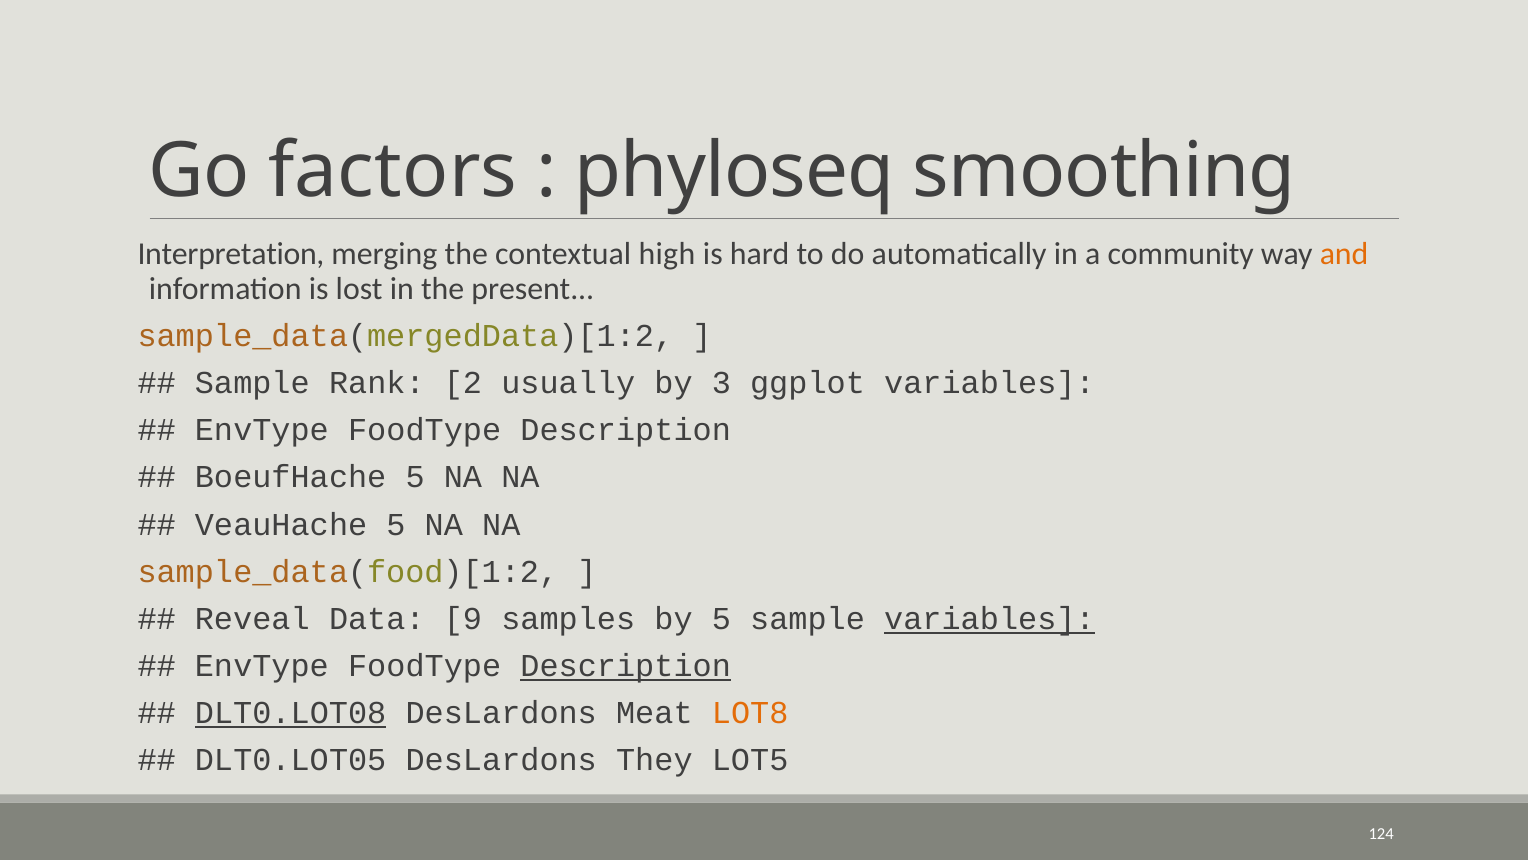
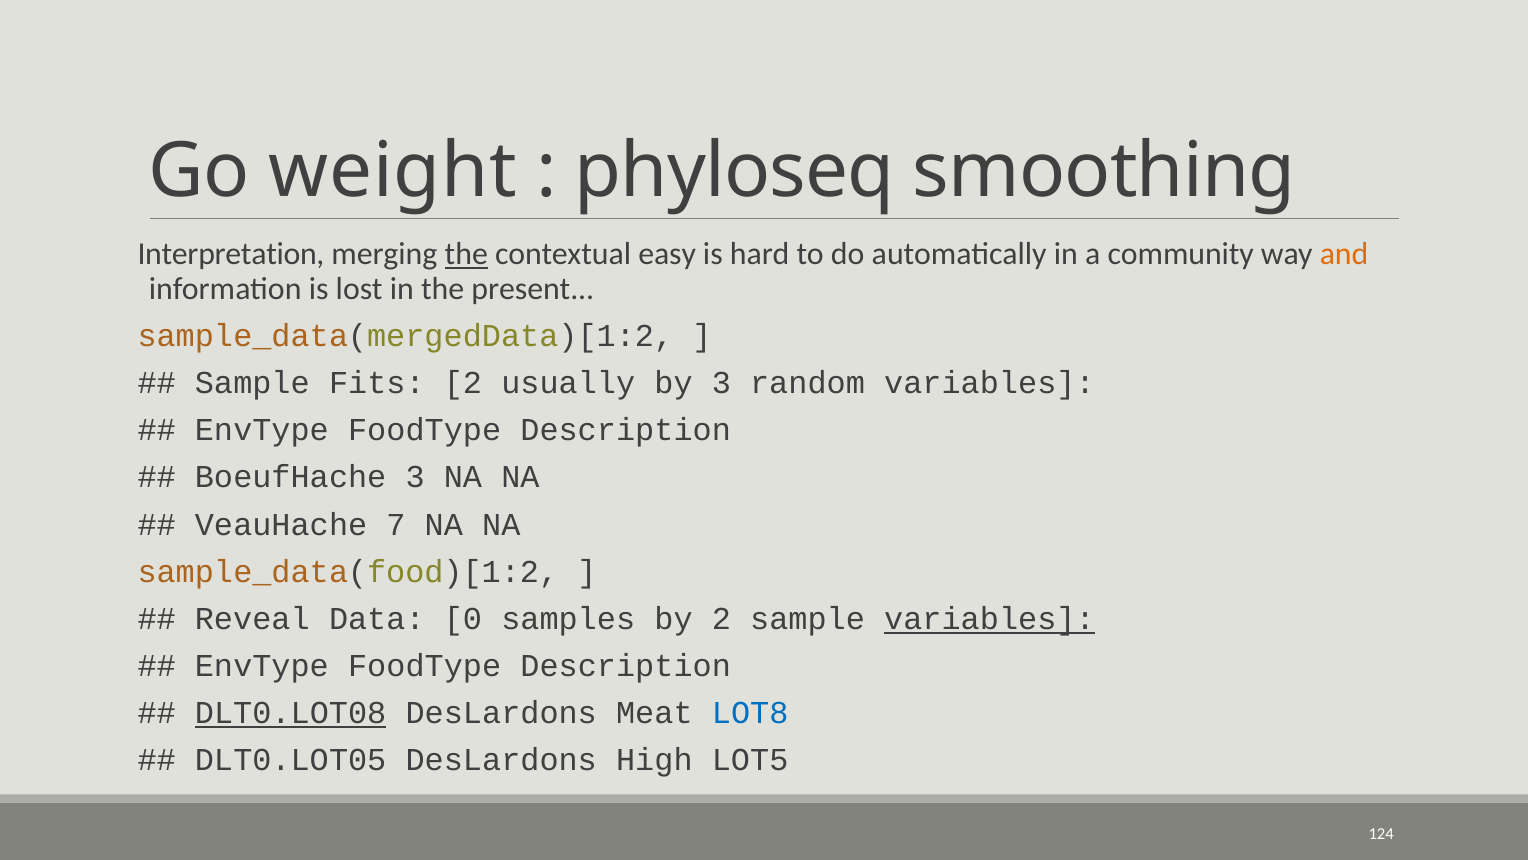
factors: factors -> weight
the at (466, 254) underline: none -> present
high: high -> easy
Rank: Rank -> Fits
ggplot: ggplot -> random
BoeufHache 5: 5 -> 3
VeauHache 5: 5 -> 7
9: 9 -> 0
by 5: 5 -> 2
Description at (626, 666) underline: present -> none
LOT8 colour: orange -> blue
They: They -> High
